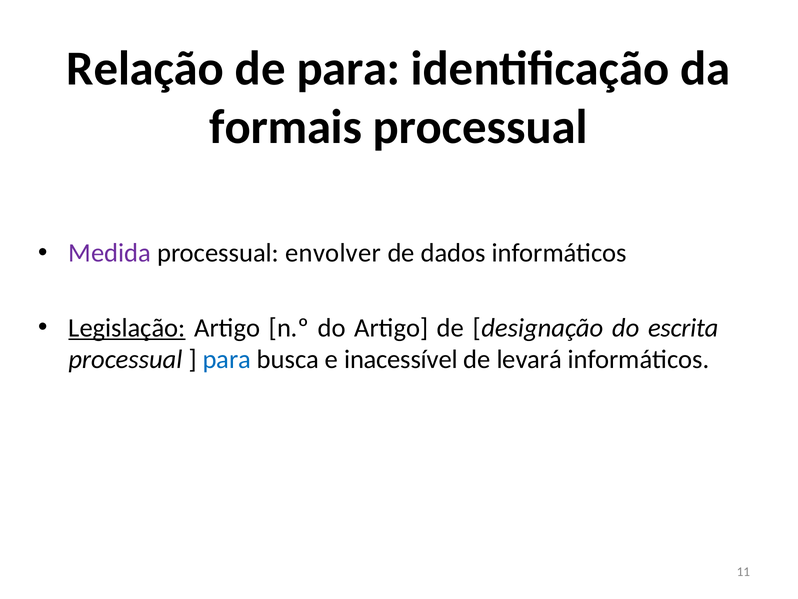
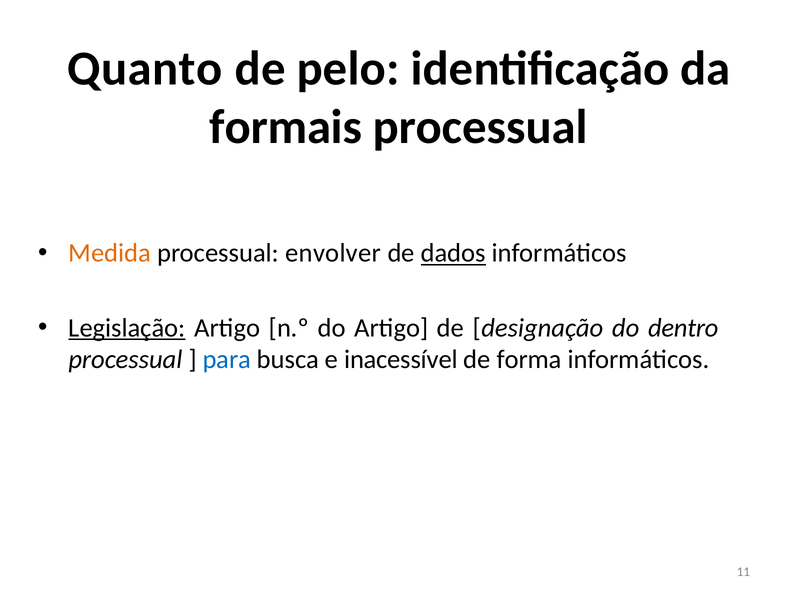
Relação: Relação -> Quanto
de para: para -> pelo
Medida colour: purple -> orange
dados underline: none -> present
escrita: escrita -> dentro
levará: levará -> forma
